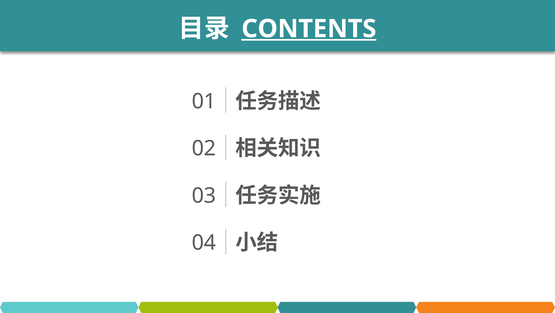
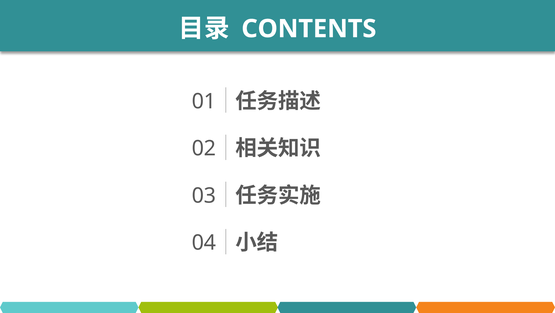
CONTENTS underline: present -> none
